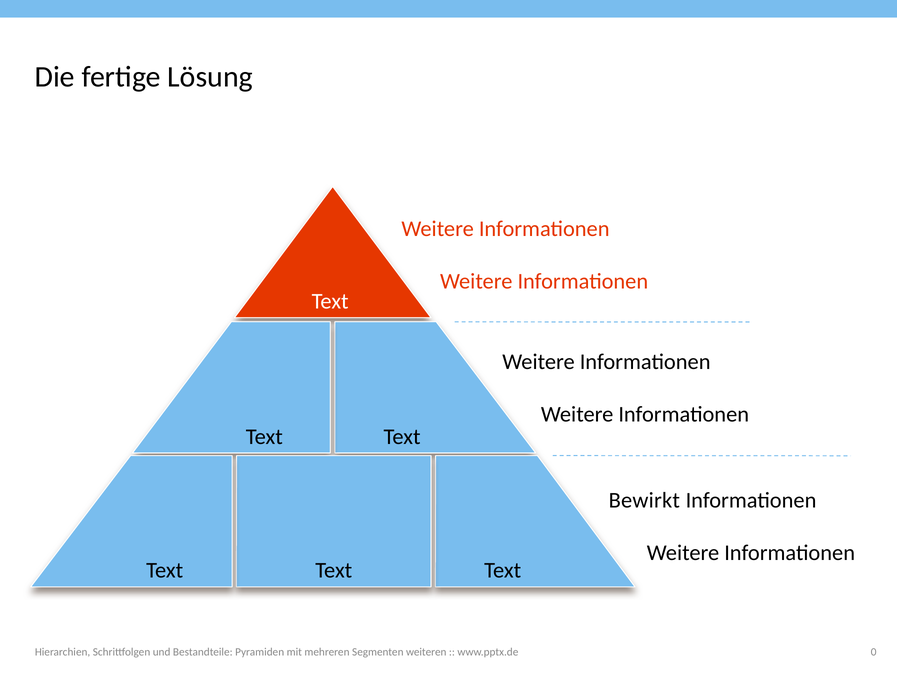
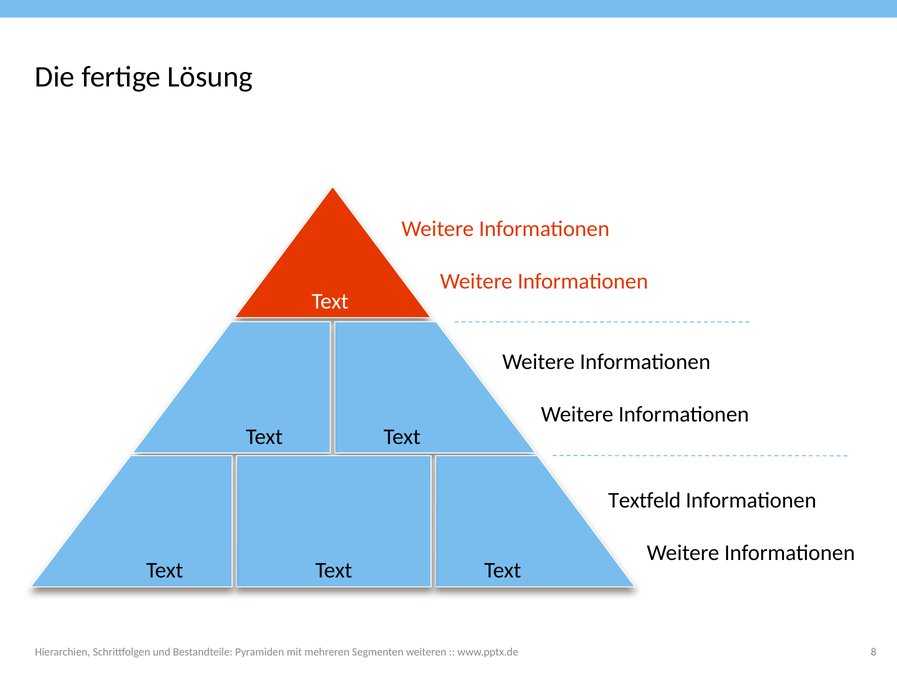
Bewirkt: Bewirkt -> Textfeld
0: 0 -> 8
